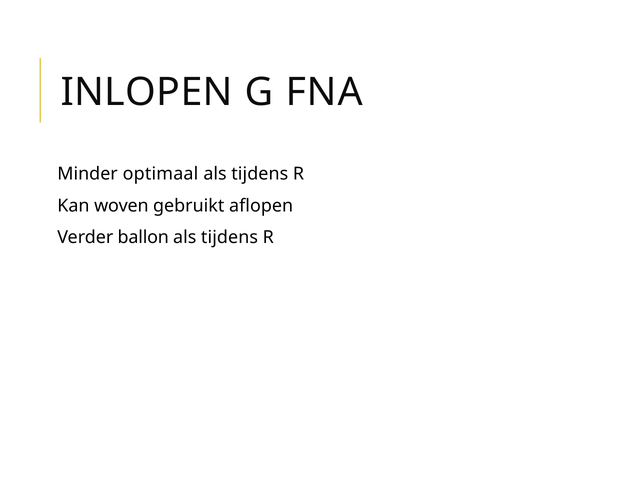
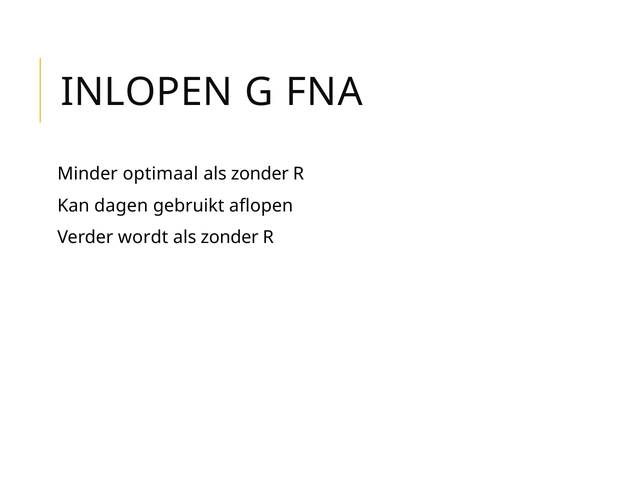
tijdens at (260, 174): tijdens -> zonder
woven: woven -> dagen
ballon: ballon -> wordt
tijdens at (229, 237): tijdens -> zonder
